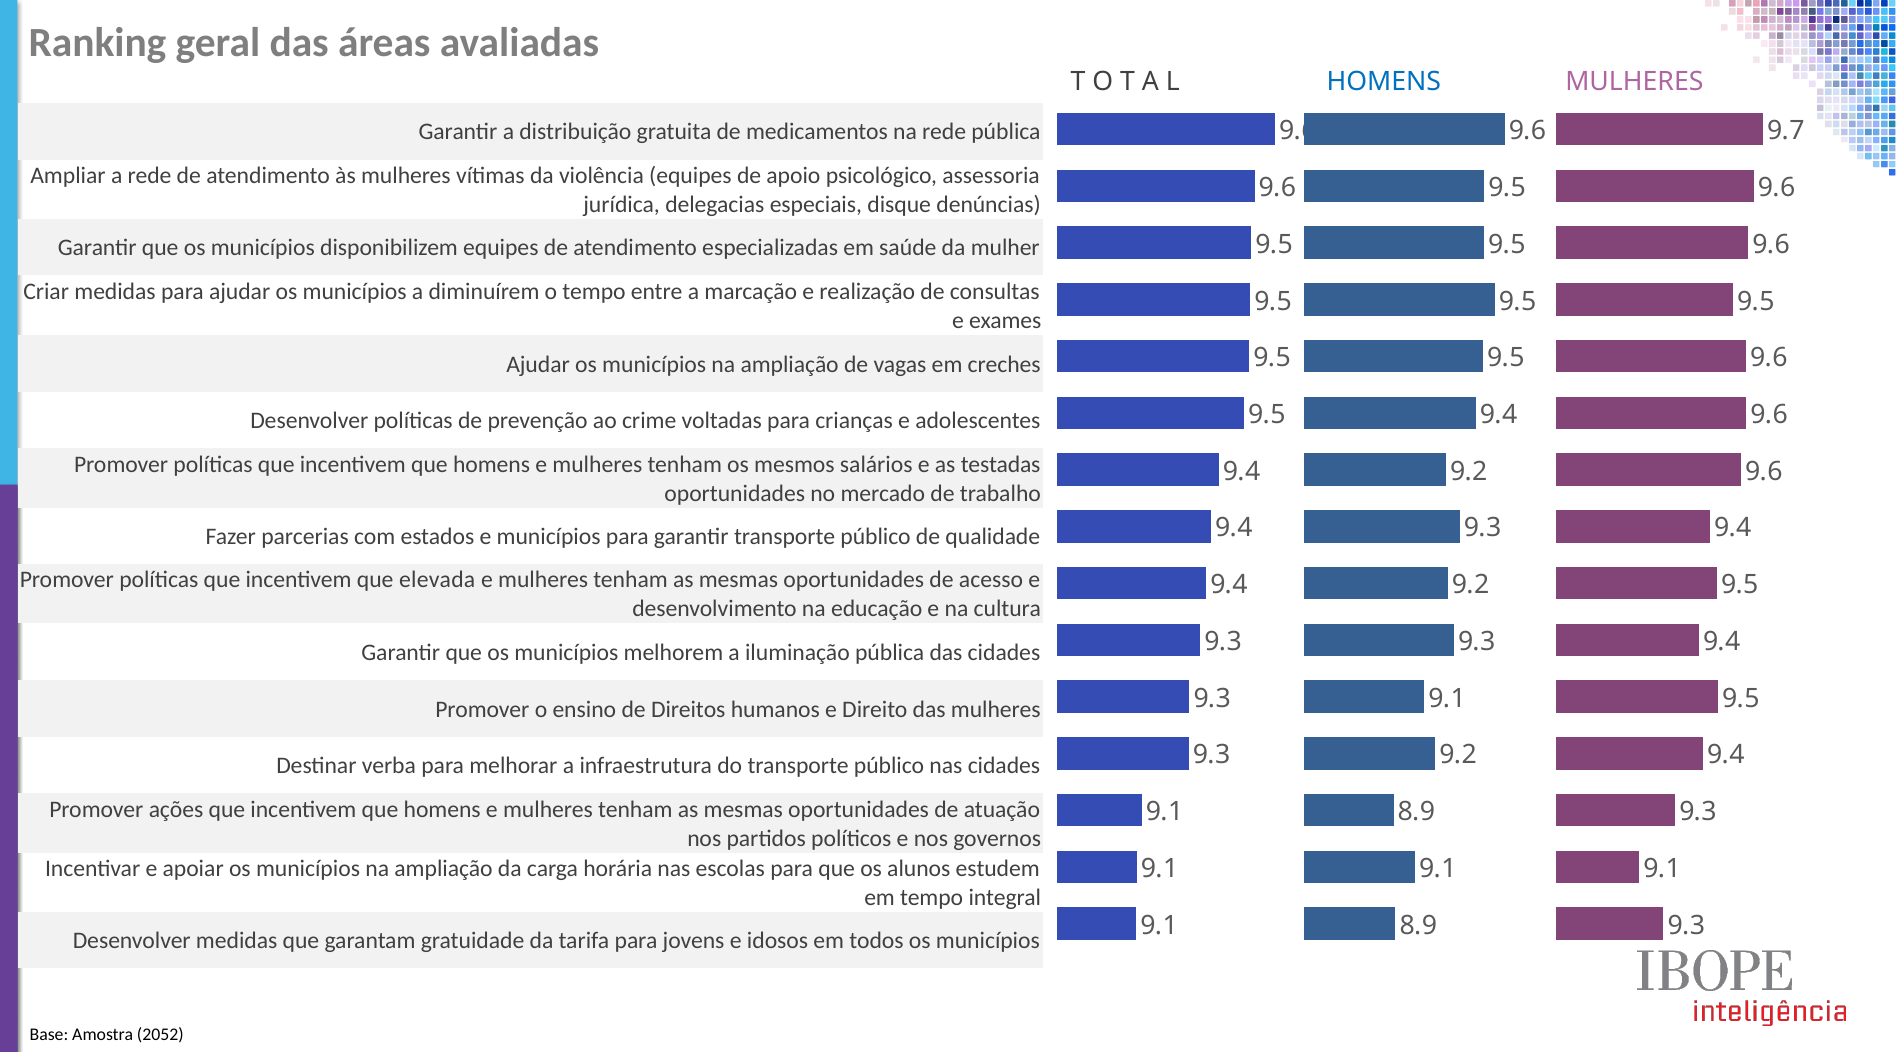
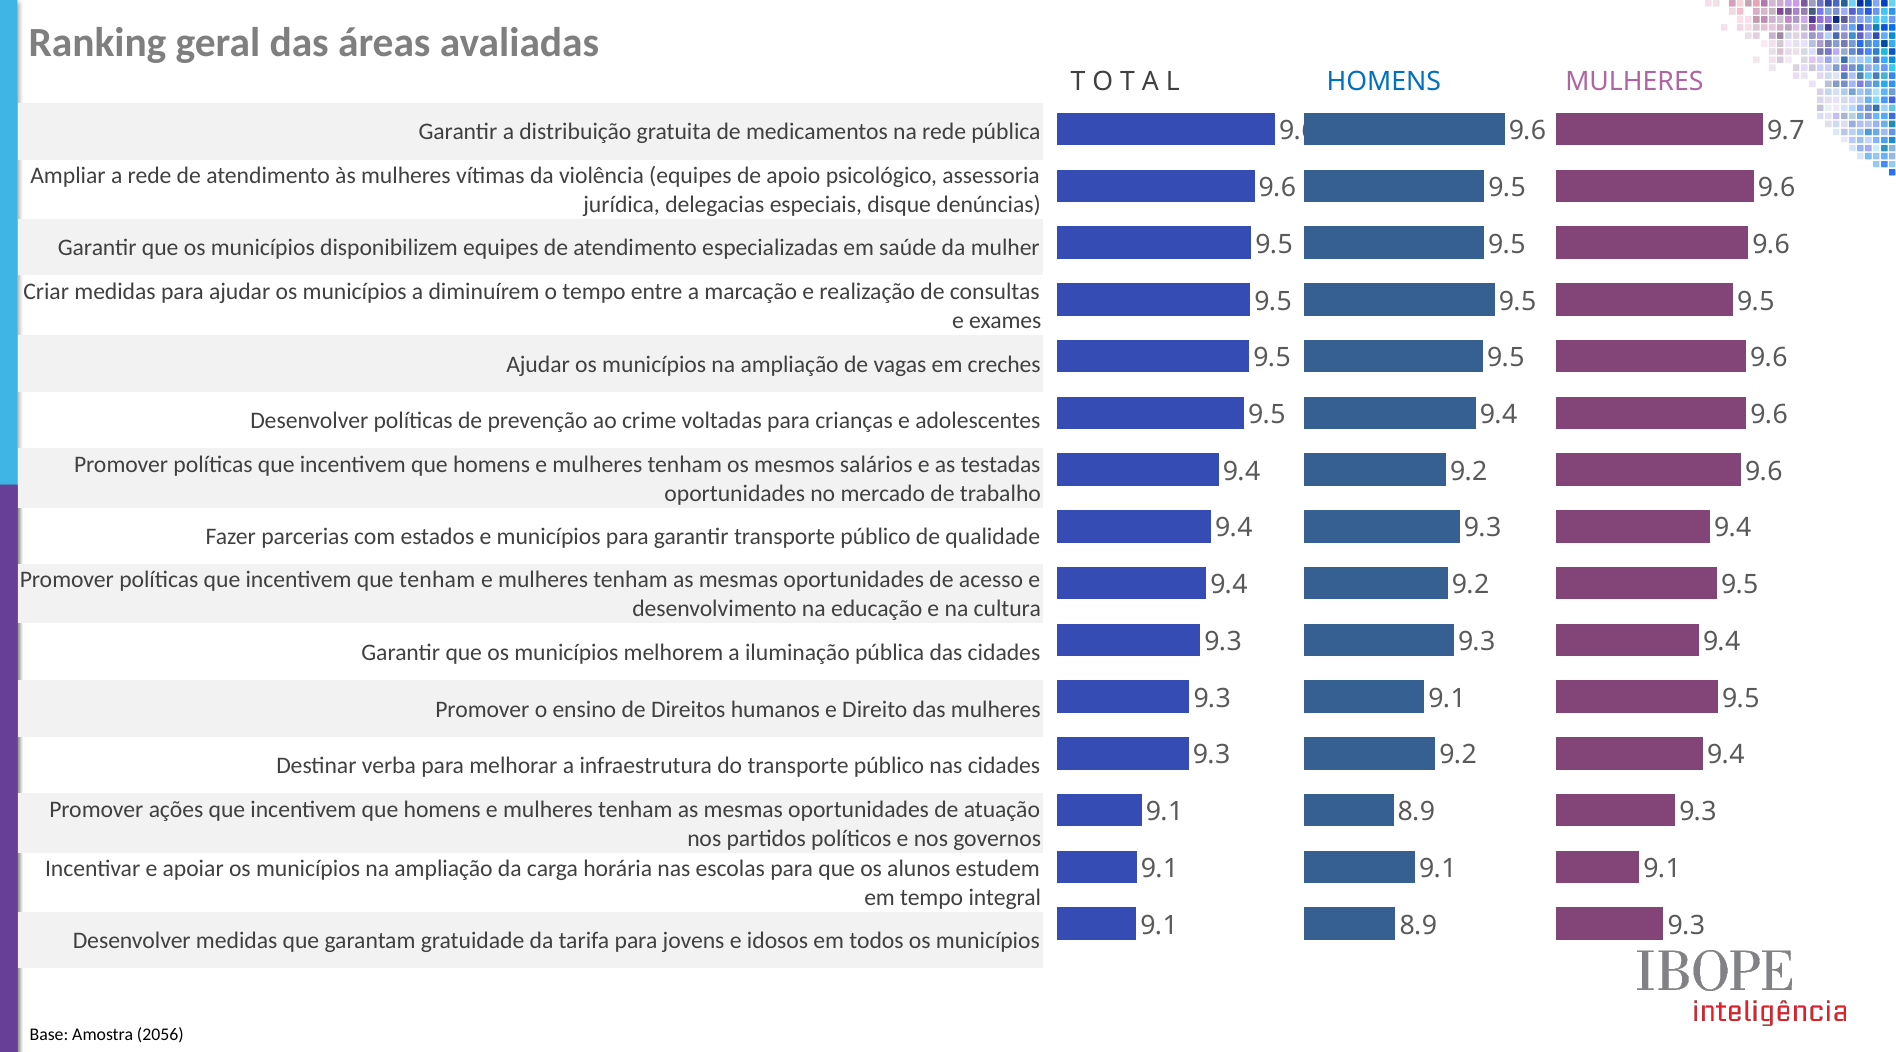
que elevada: elevada -> tenham
2052: 2052 -> 2056
